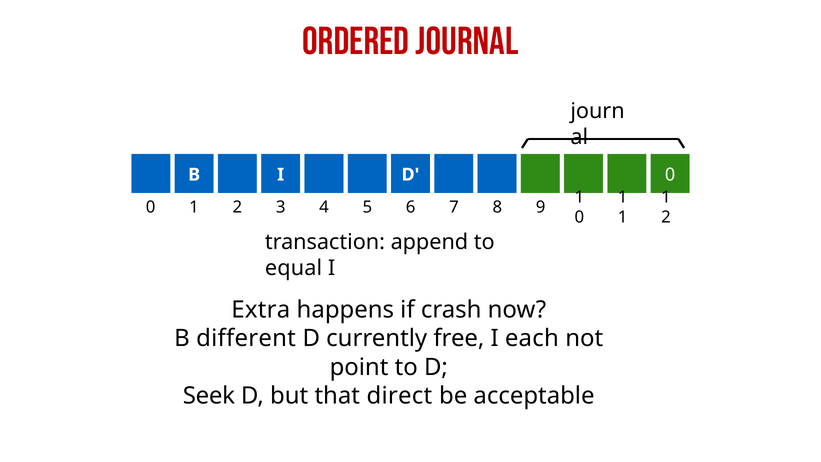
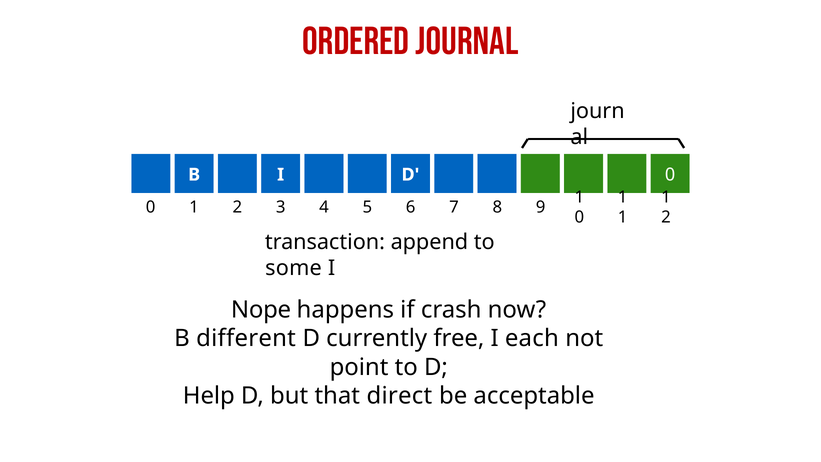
equal: equal -> some
Extra: Extra -> Nope
Seek: Seek -> Help
